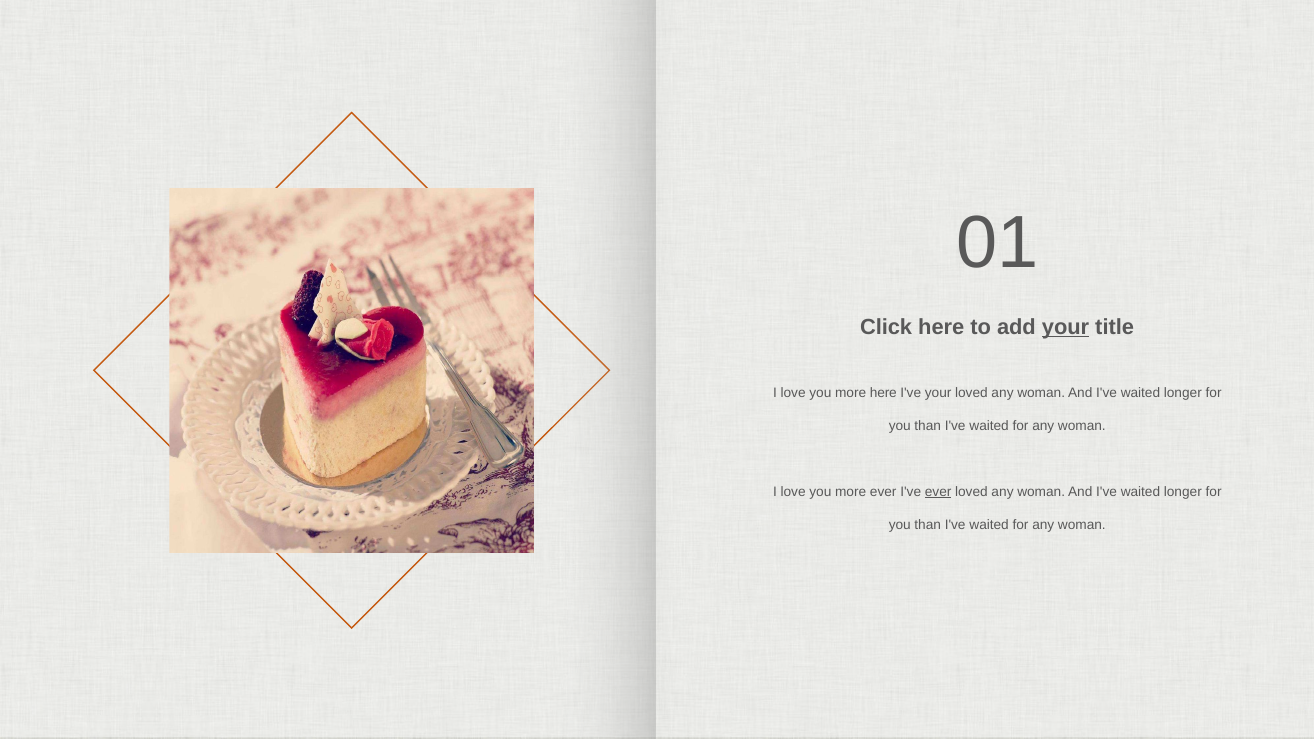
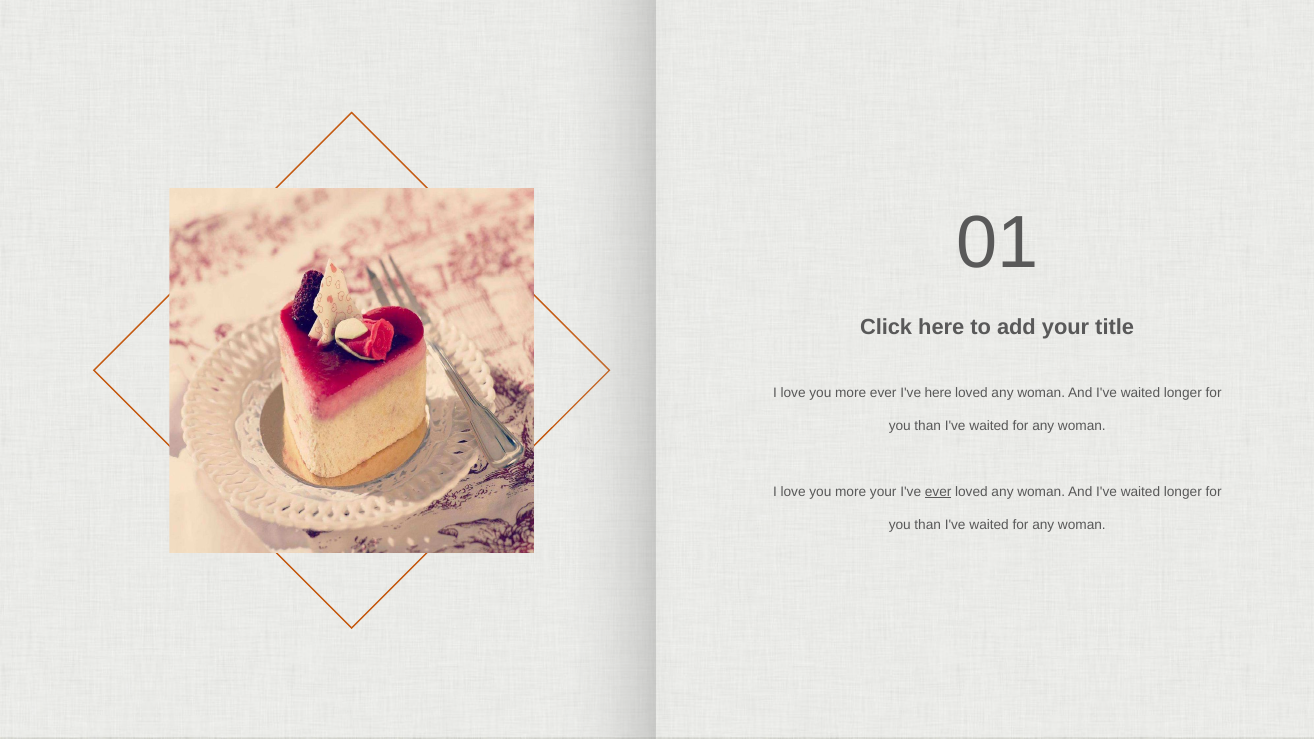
your at (1066, 327) underline: present -> none
more here: here -> ever
I've your: your -> here
more ever: ever -> your
